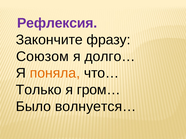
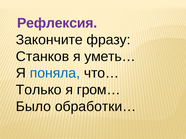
Союзом: Союзом -> Станков
долго…: долго… -> уметь…
поняла colour: orange -> blue
волнуется…: волнуется… -> обработки…
